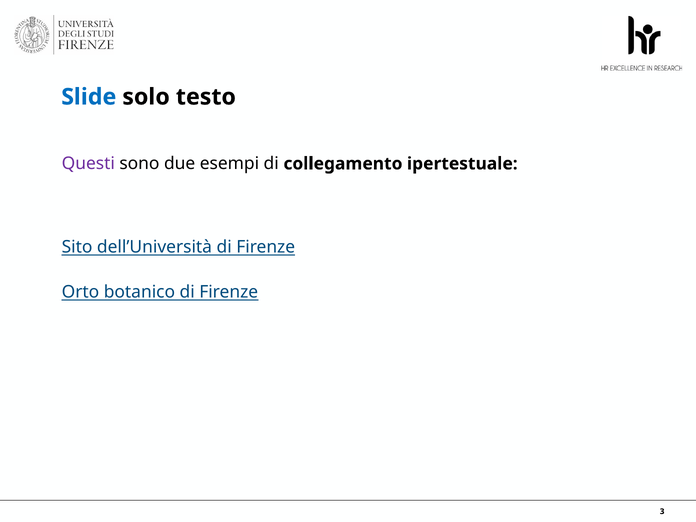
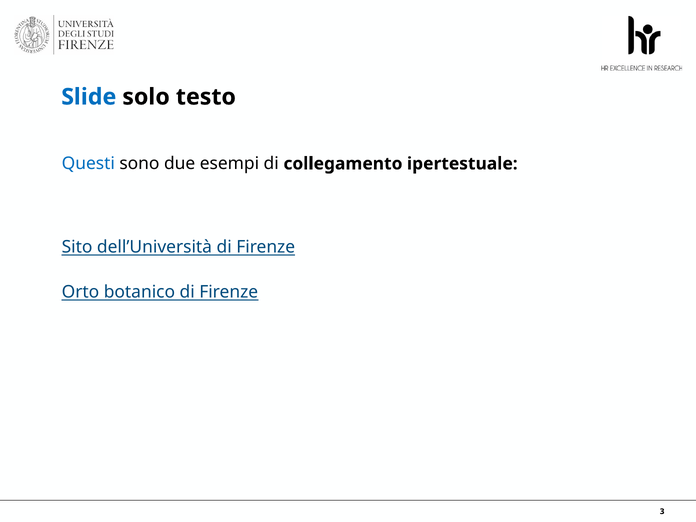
Questi colour: purple -> blue
